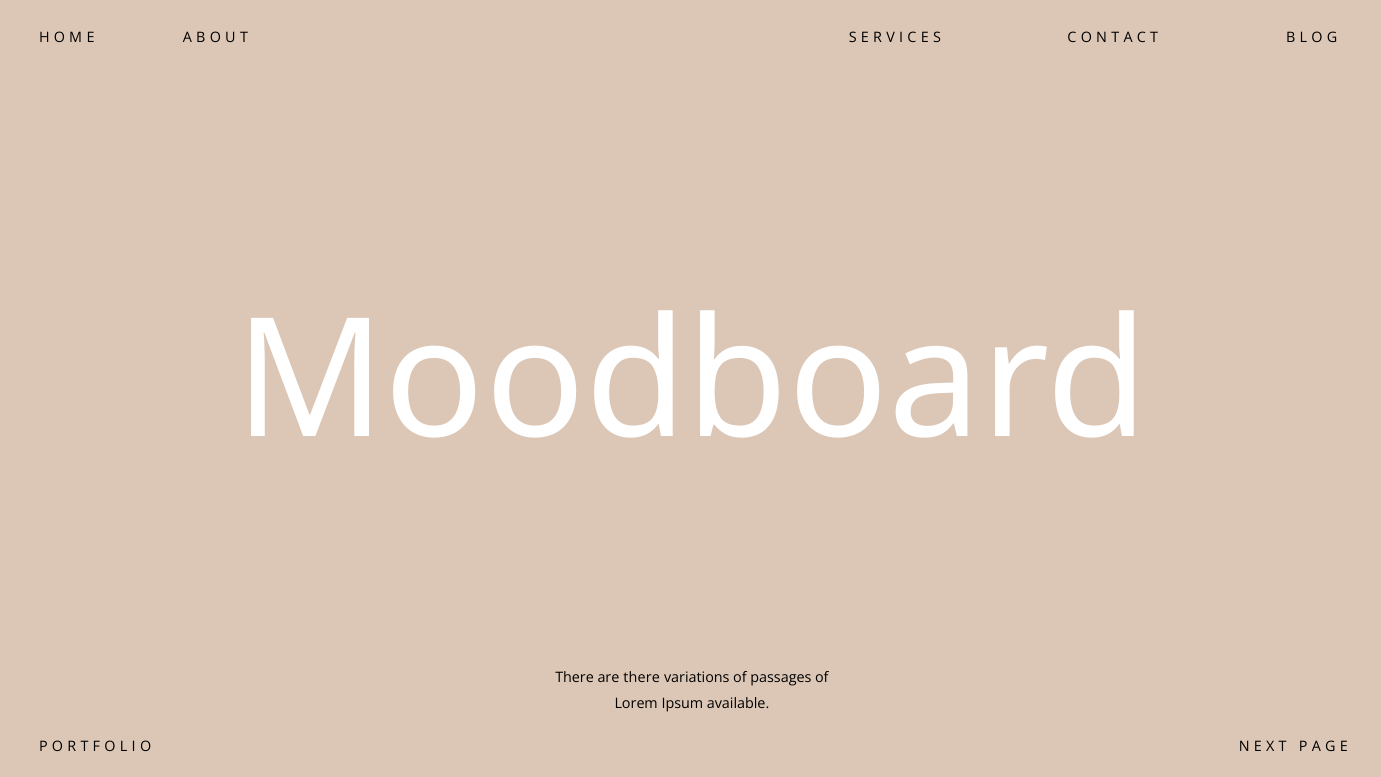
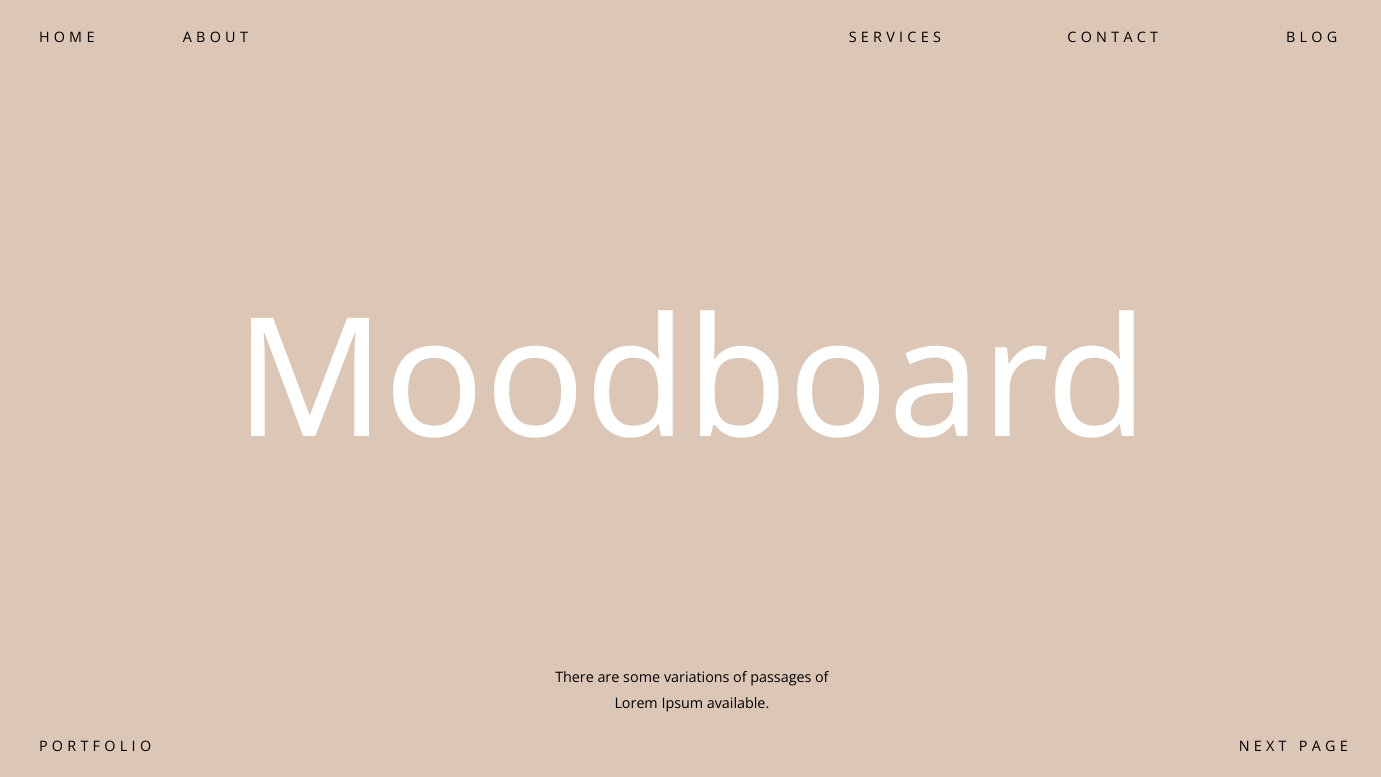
are there: there -> some
